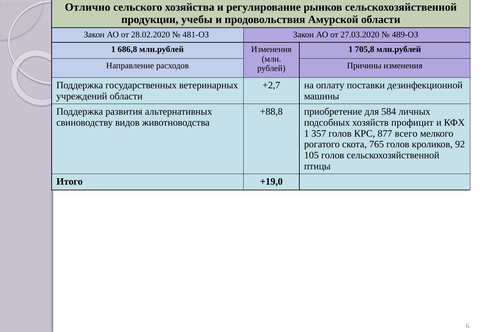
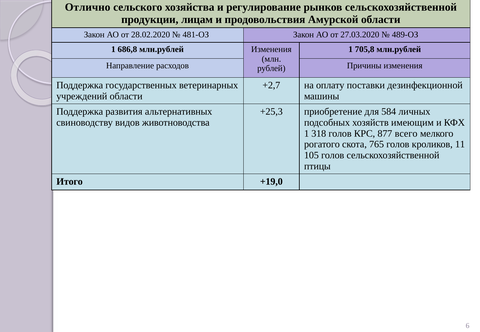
учебы: учебы -> лицам
+88,8: +88,8 -> +25,3
профицит: профицит -> имеющим
357: 357 -> 318
92: 92 -> 11
